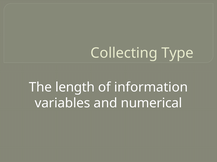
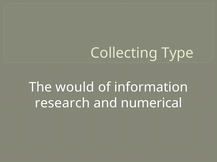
length: length -> would
variables: variables -> research
